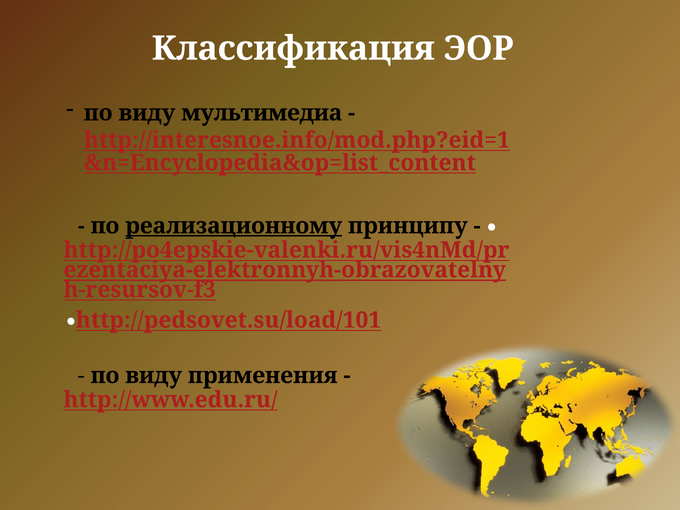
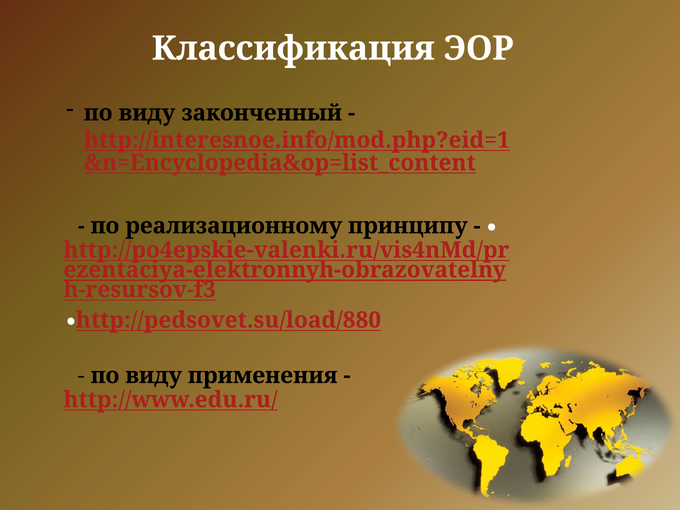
мультимедиа: мультимедиа -> законченный
реализационному underline: present -> none
http://pedsovet.su/load/101: http://pedsovet.su/load/101 -> http://pedsovet.su/load/880
